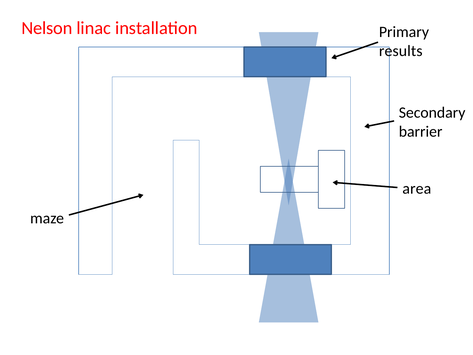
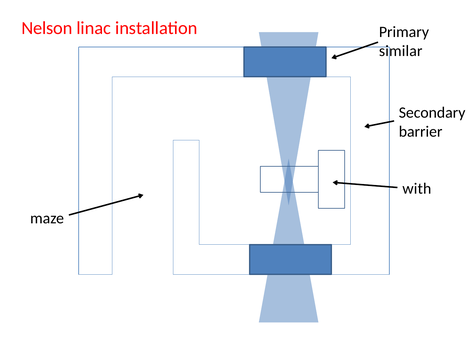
results: results -> similar
area: area -> with
